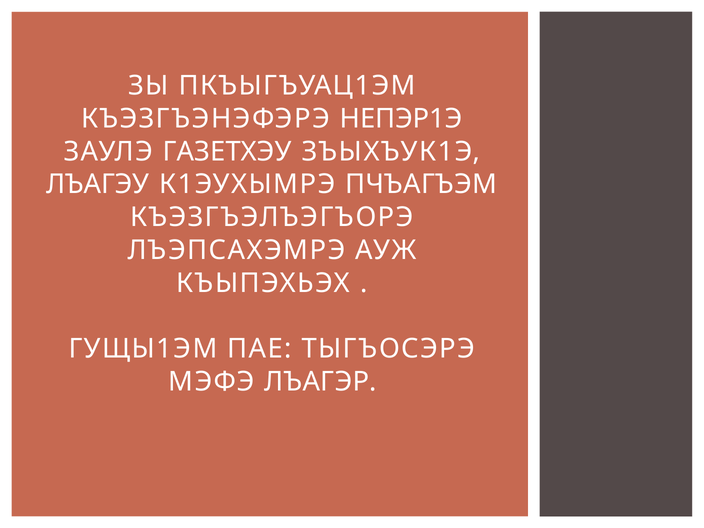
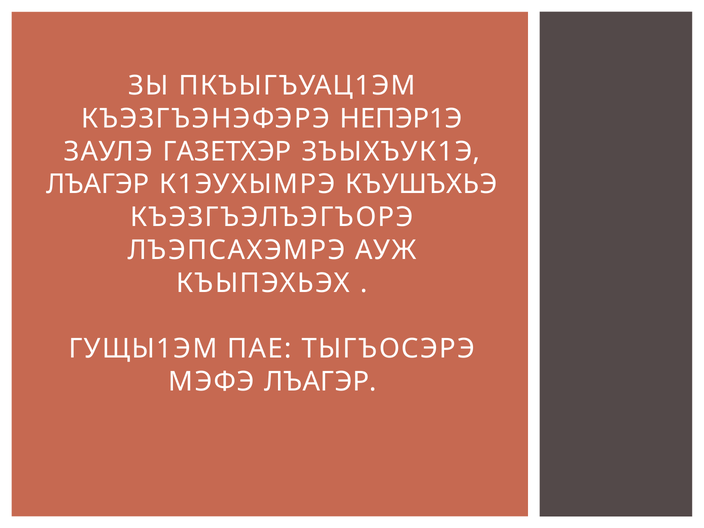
ГАЗЕТХЭУ: ГАЗЕТХЭУ -> ГАЗЕТХЭР
ЛЪАГЭУ at (98, 184): ЛЪАГЭУ -> ЛЪАГЭР
ПЧЪАГЪЭМ: ПЧЪАГЪЭМ -> КЪУШЪХЬЭ
